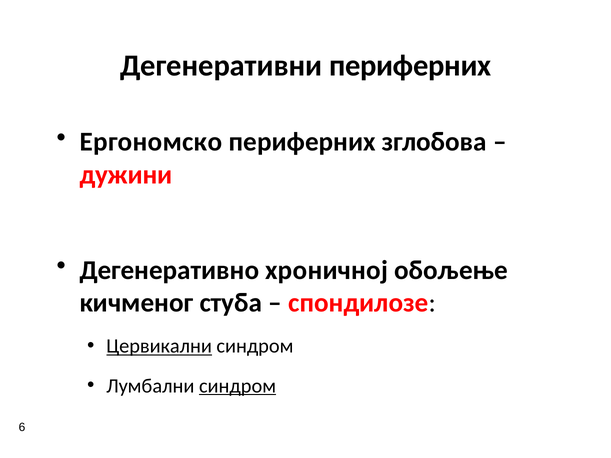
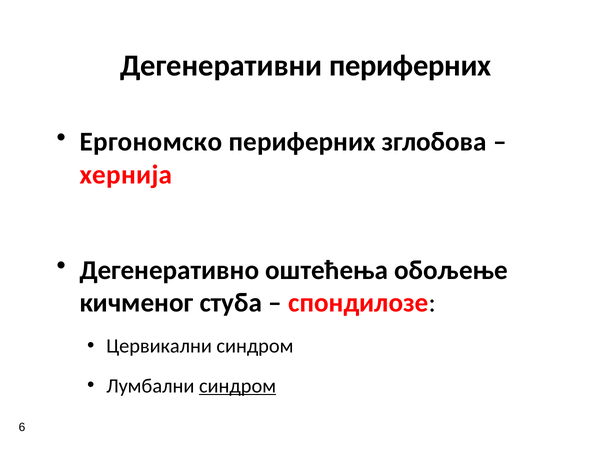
дужини: дужини -> хернија
хроничној: хроничној -> оштећења
Цервикални underline: present -> none
